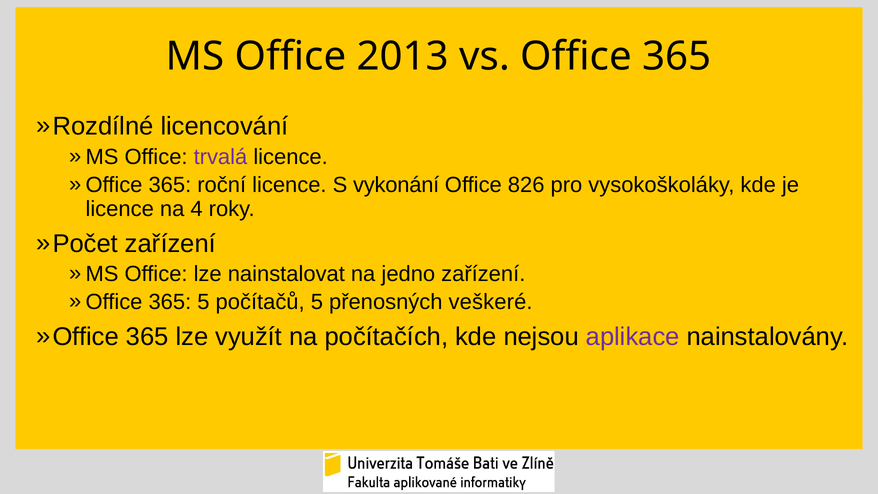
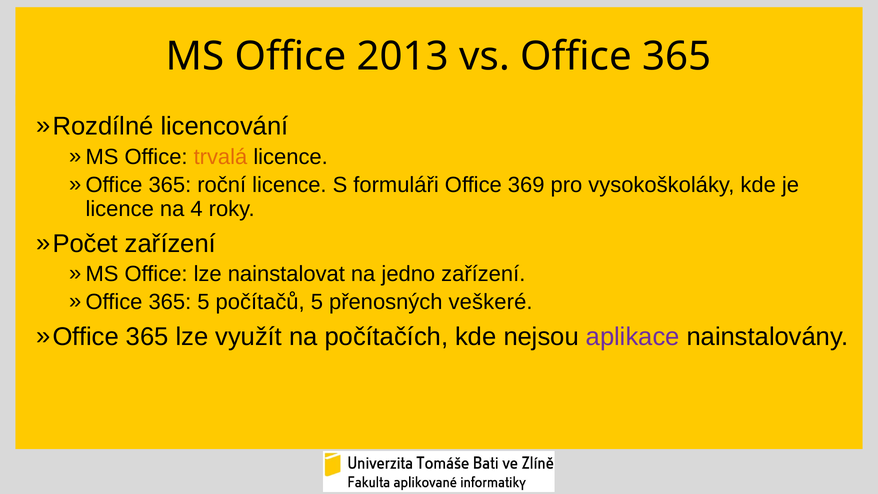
trvalá colour: purple -> orange
vykonání: vykonání -> formuláři
826: 826 -> 369
